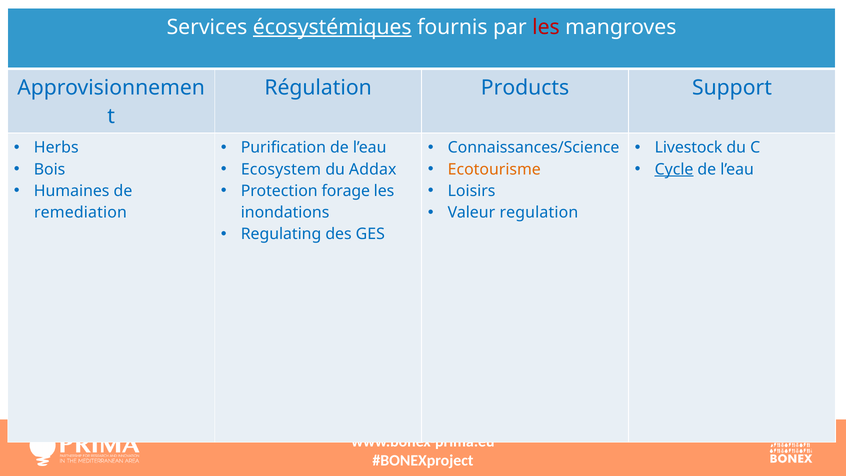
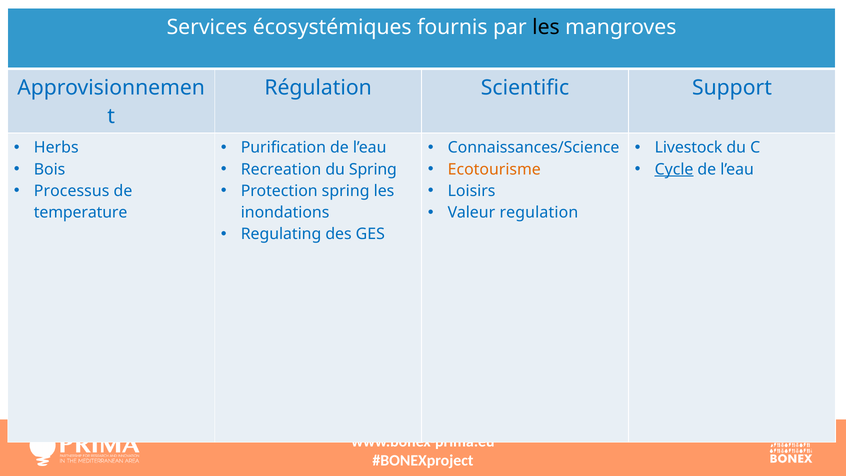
écosystémiques underline: present -> none
les at (546, 27) colour: red -> black
Products: Products -> Scientific
Ecosystem: Ecosystem -> Recreation
du Addax: Addax -> Spring
Humaines: Humaines -> Processus
Protection forage: forage -> spring
remediation: remediation -> temperature
